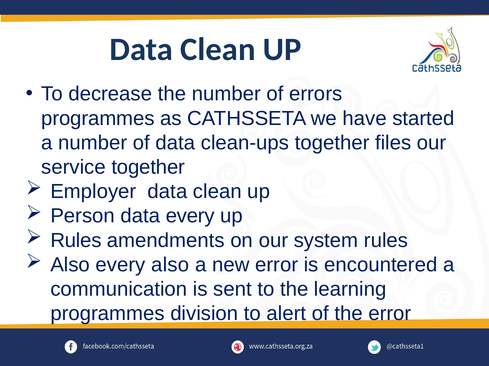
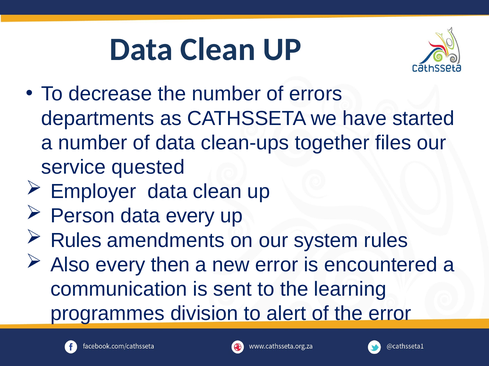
programmes at (98, 119): programmes -> departments
service together: together -> quested
every also: also -> then
